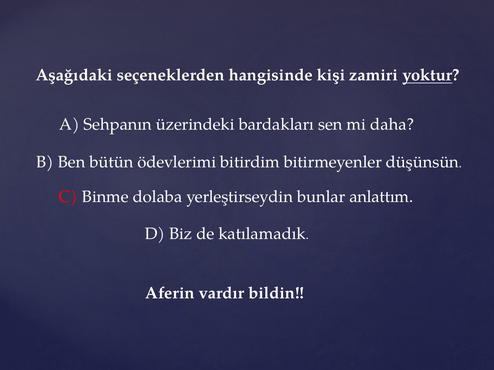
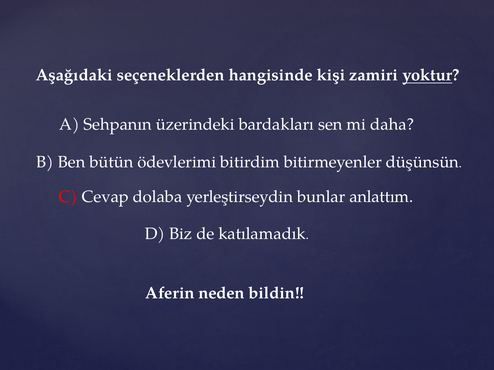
Binme: Binme -> Cevap
vardır: vardır -> neden
